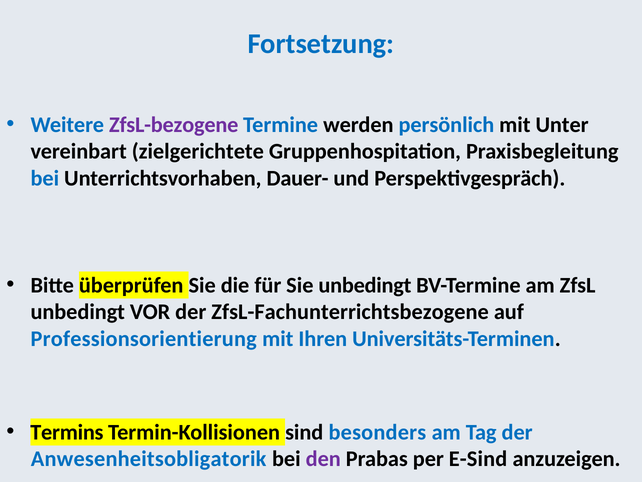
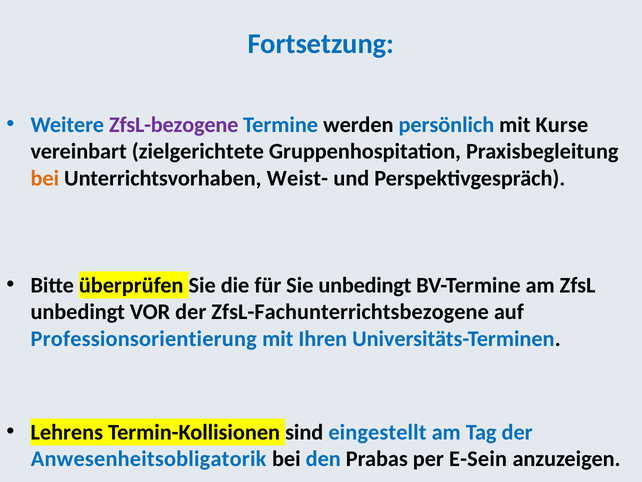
Unter: Unter -> Kurse
bei at (45, 178) colour: blue -> orange
Dauer-: Dauer- -> Weist-
Termins: Termins -> Lehrens
besonders: besonders -> eingestellt
den colour: purple -> blue
E-Sind: E-Sind -> E-Sein
